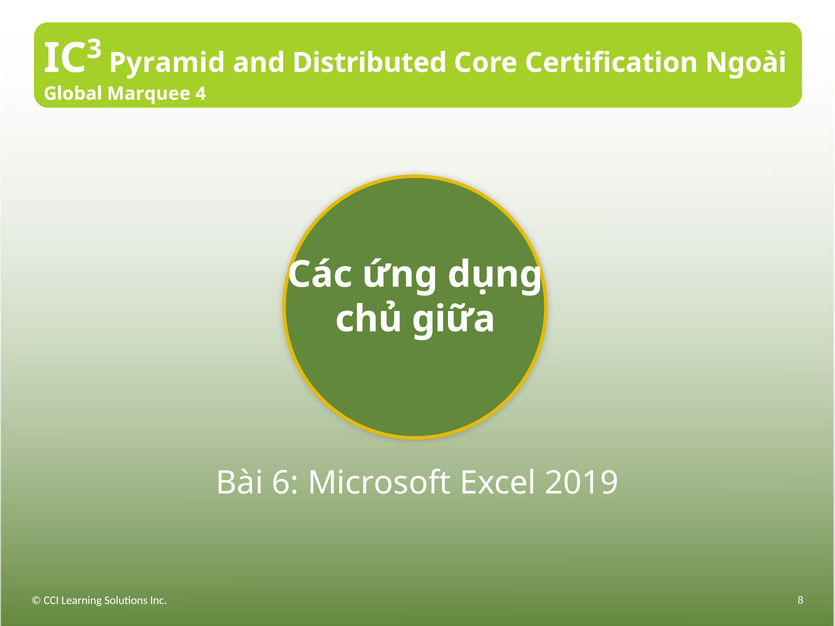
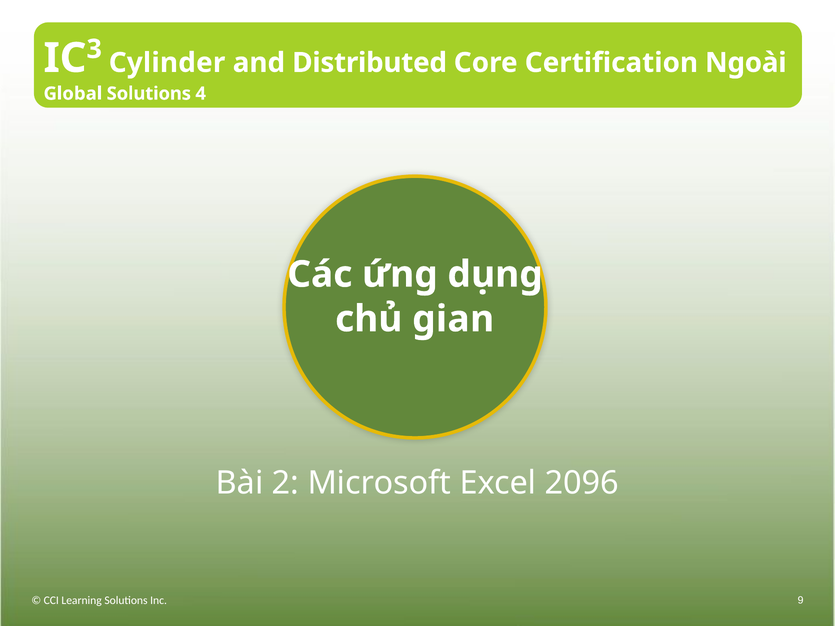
Pyramid: Pyramid -> Cylinder
Global Marquee: Marquee -> Solutions
giữa: giữa -> gian
6: 6 -> 2
2019: 2019 -> 2096
8: 8 -> 9
